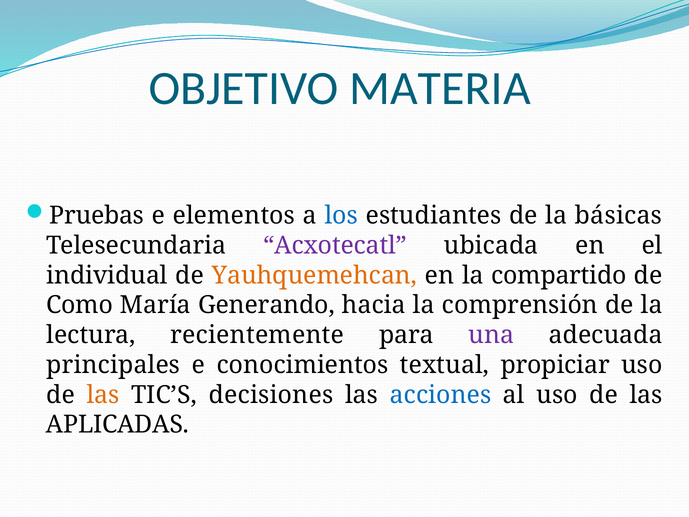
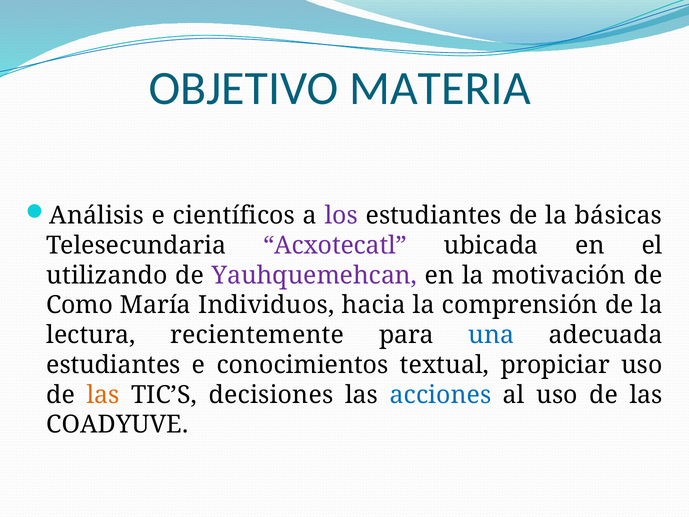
Pruebas: Pruebas -> Análisis
elementos: elementos -> científicos
los colour: blue -> purple
individual: individual -> utilizando
Yauhquemehcan colour: orange -> purple
compartido: compartido -> motivación
Generando: Generando -> Individuos
una colour: purple -> blue
principales at (113, 365): principales -> estudiantes
APLICADAS: APLICADAS -> COADYUVE
